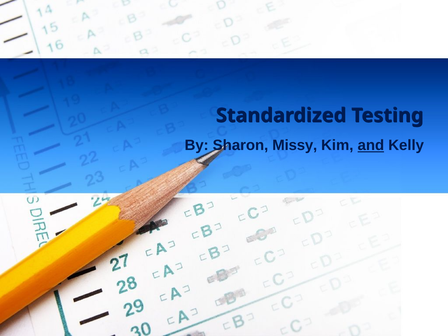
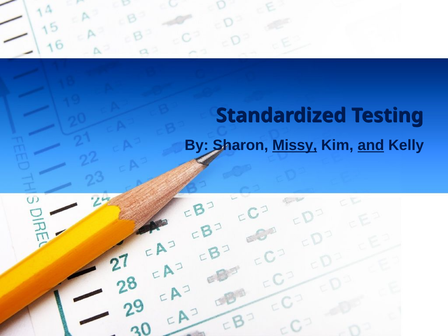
Missy underline: none -> present
